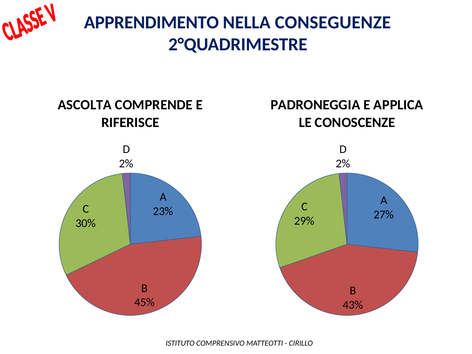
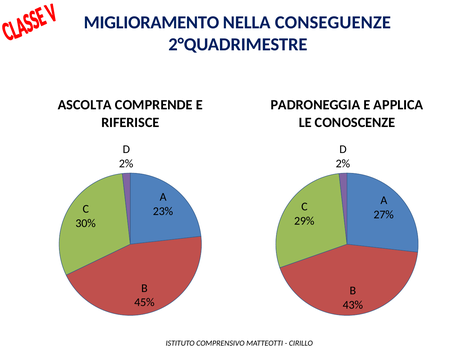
APPRENDIMENTO: APPRENDIMENTO -> MIGLIORAMENTO
